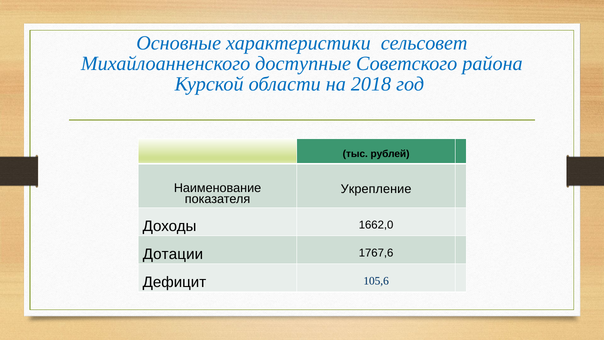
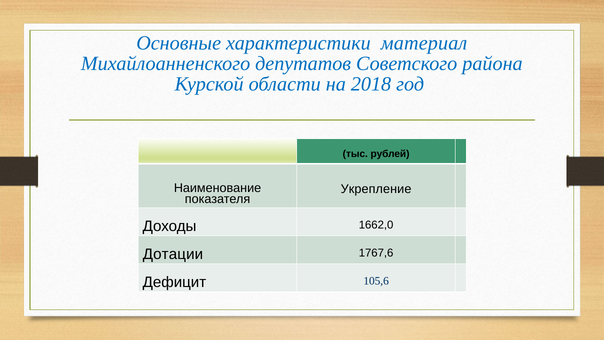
сельсовет: сельсовет -> материал
доступные: доступные -> депутатов
